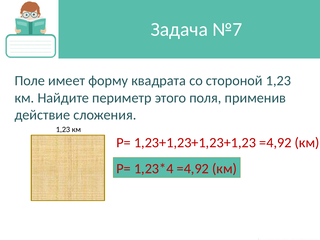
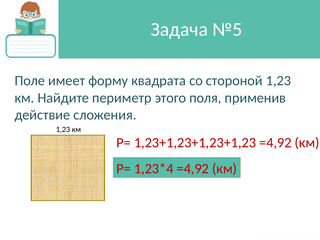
№7: №7 -> №5
